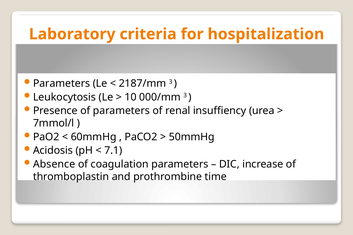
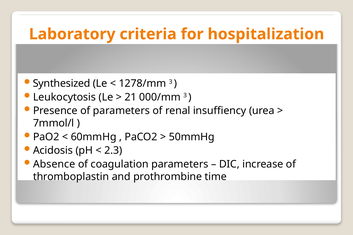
Parameters at (62, 84): Parameters -> Synthesized
2187/mm: 2187/mm -> 1278/mm
10: 10 -> 21
7.1: 7.1 -> 2.3
